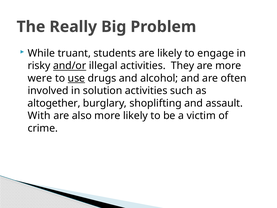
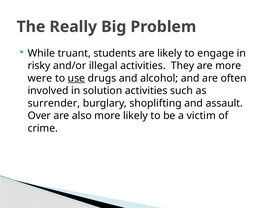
and/or underline: present -> none
altogether: altogether -> surrender
With: With -> Over
